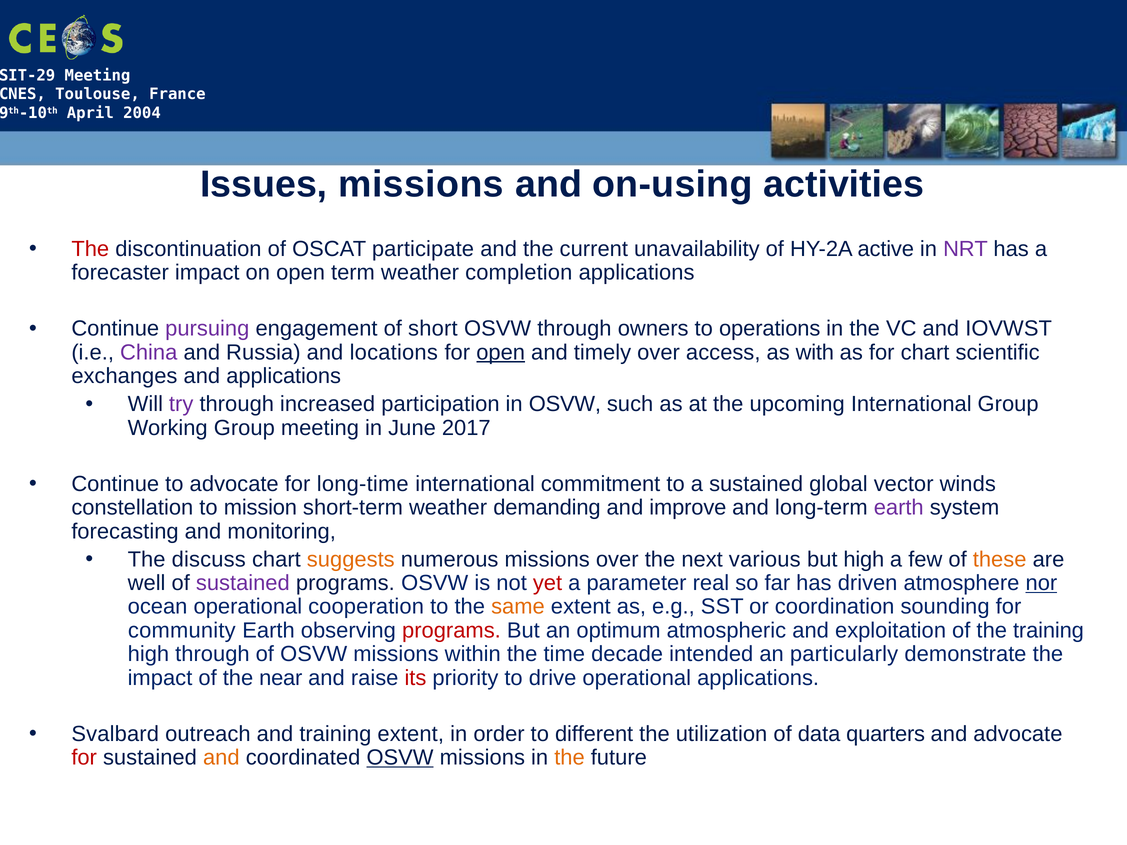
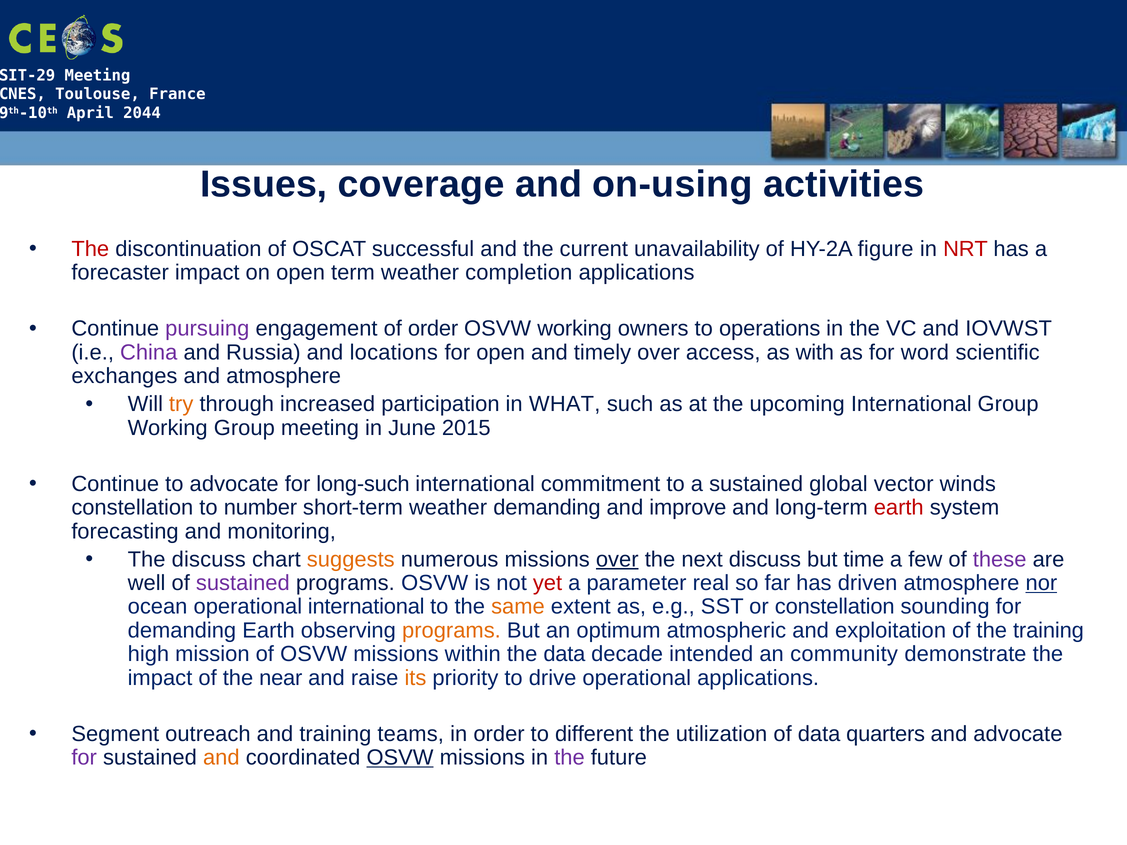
2004: 2004 -> 2044
Issues missions: missions -> coverage
participate: participate -> successful
active: active -> figure
NRT colour: purple -> red
of short: short -> order
OSVW through: through -> working
open at (501, 352) underline: present -> none
for chart: chart -> word
and applications: applications -> atmosphere
try colour: purple -> orange
in OSVW: OSVW -> WHAT
2017: 2017 -> 2015
long-time: long-time -> long-such
mission: mission -> number
earth at (899, 508) colour: purple -> red
over at (617, 560) underline: none -> present
next various: various -> discuss
but high: high -> time
these colour: orange -> purple
operational cooperation: cooperation -> international
or coordination: coordination -> constellation
community at (182, 631): community -> demanding
programs at (451, 631) colour: red -> orange
high through: through -> mission
the time: time -> data
particularly: particularly -> community
its colour: red -> orange
Svalbard: Svalbard -> Segment
training extent: extent -> teams
for at (84, 758) colour: red -> purple
the at (569, 758) colour: orange -> purple
